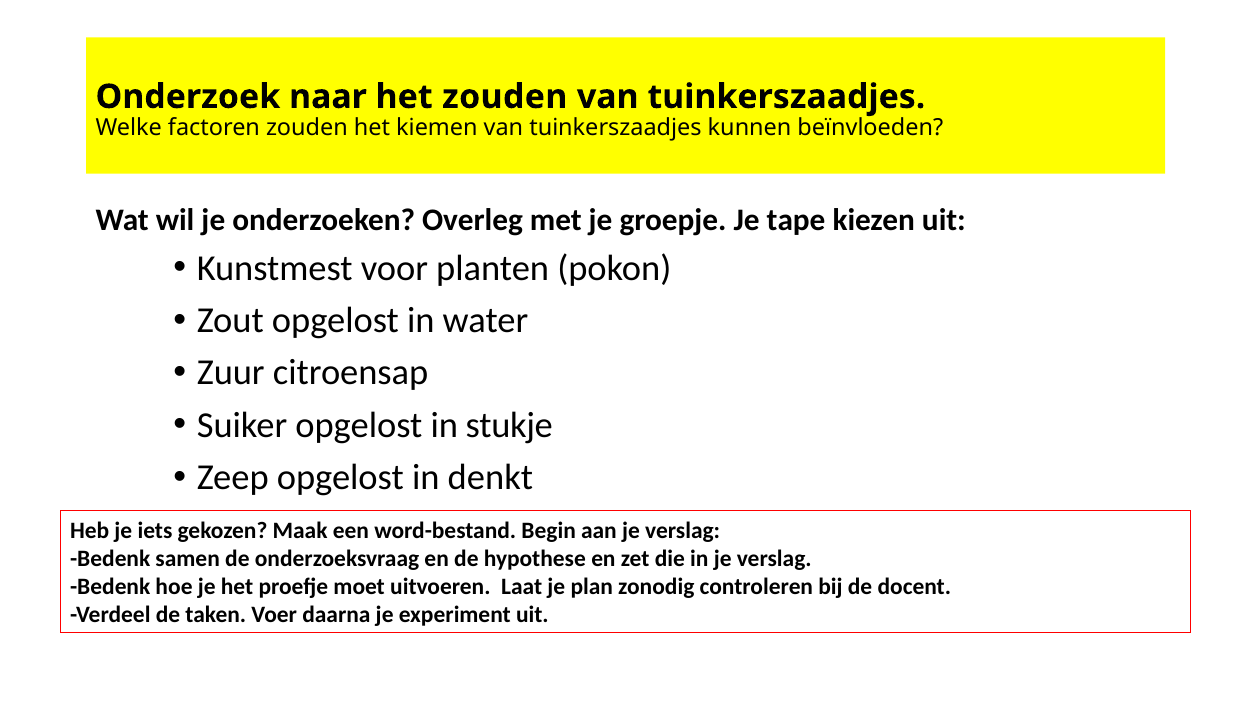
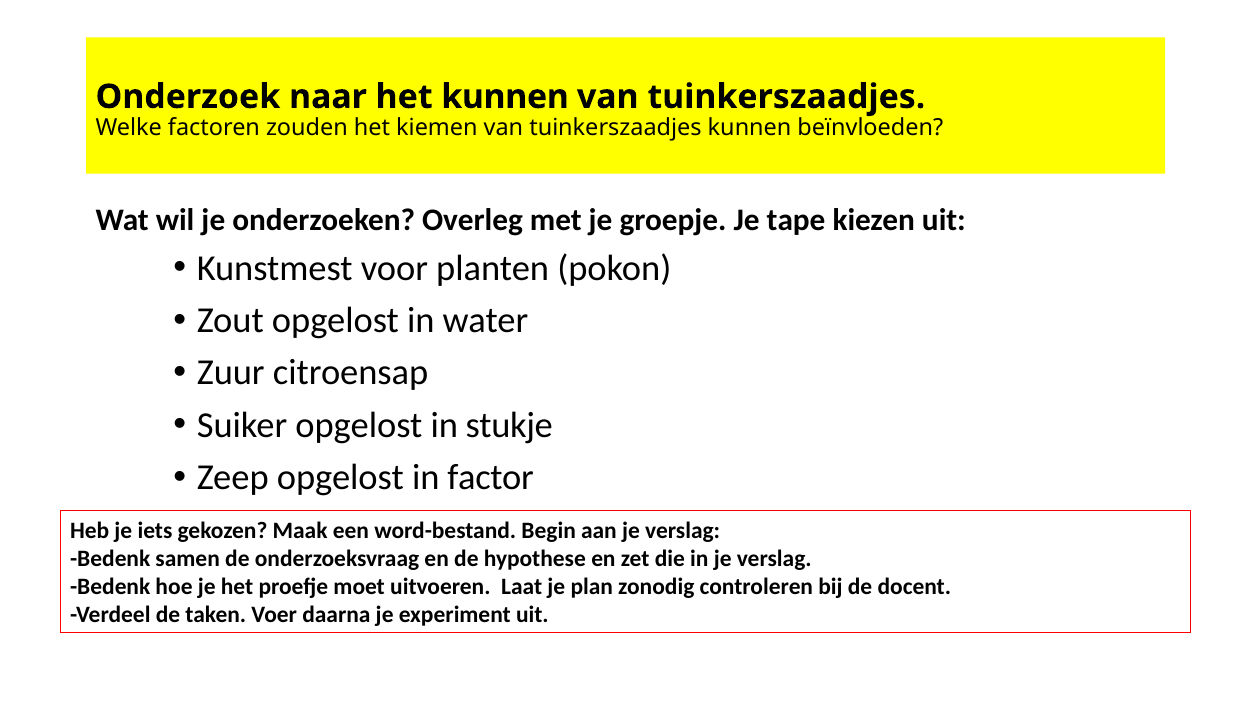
het zouden: zouden -> kunnen
denkt: denkt -> factor
